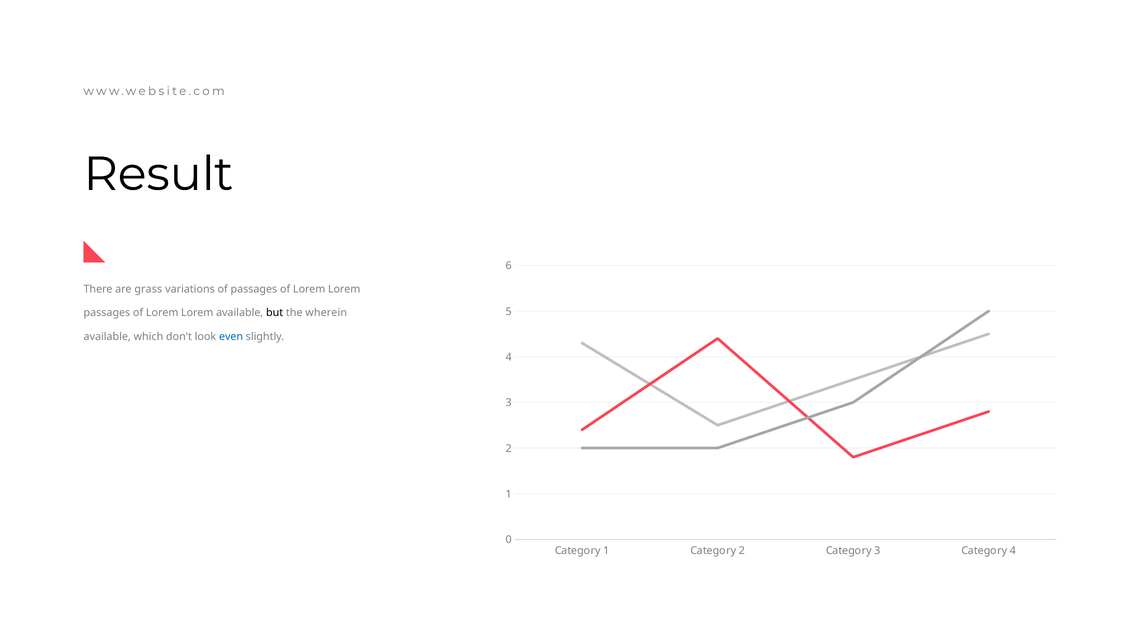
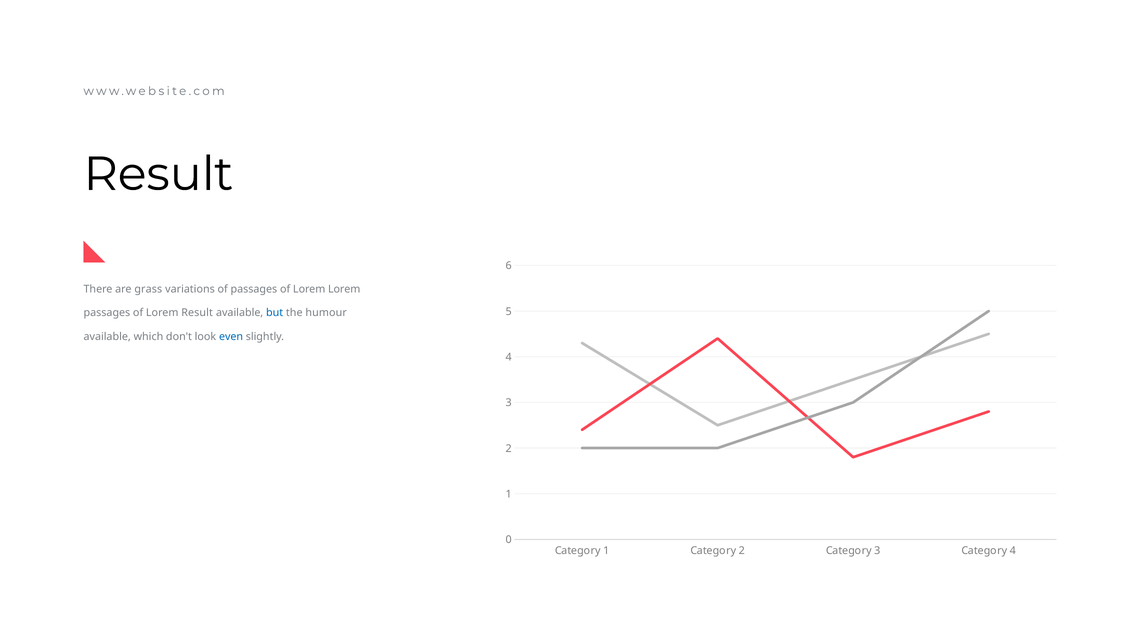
Lorem at (197, 313): Lorem -> Result
but colour: black -> blue
wherein: wherein -> humour
